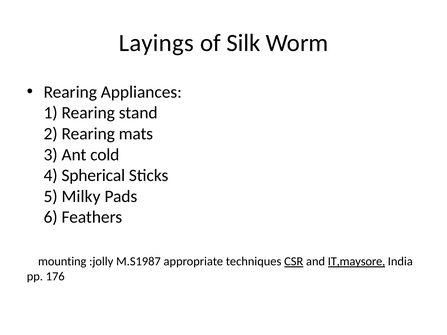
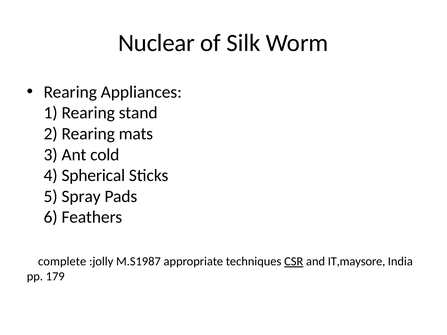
Layings: Layings -> Nuclear
Milky: Milky -> Spray
mounting: mounting -> complete
IT,maysore underline: present -> none
176: 176 -> 179
